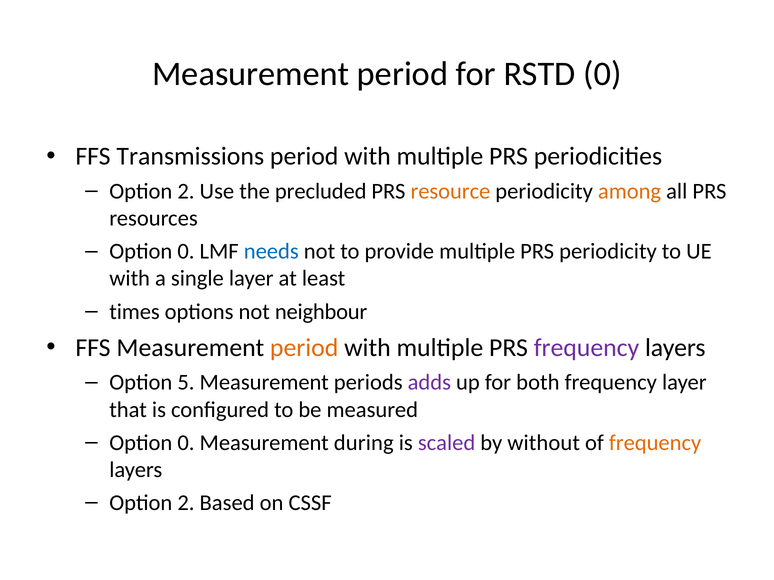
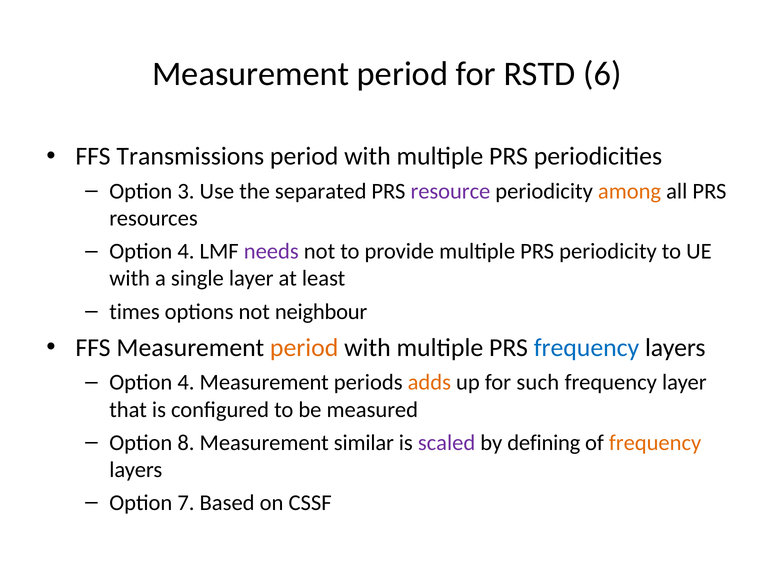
RSTD 0: 0 -> 6
2 at (186, 191): 2 -> 3
precluded: precluded -> separated
resource colour: orange -> purple
0 at (186, 252): 0 -> 4
needs colour: blue -> purple
frequency at (586, 348) colour: purple -> blue
5 at (186, 383): 5 -> 4
adds colour: purple -> orange
both: both -> such
0 at (186, 443): 0 -> 8
during: during -> similar
without: without -> defining
2 at (186, 503): 2 -> 7
